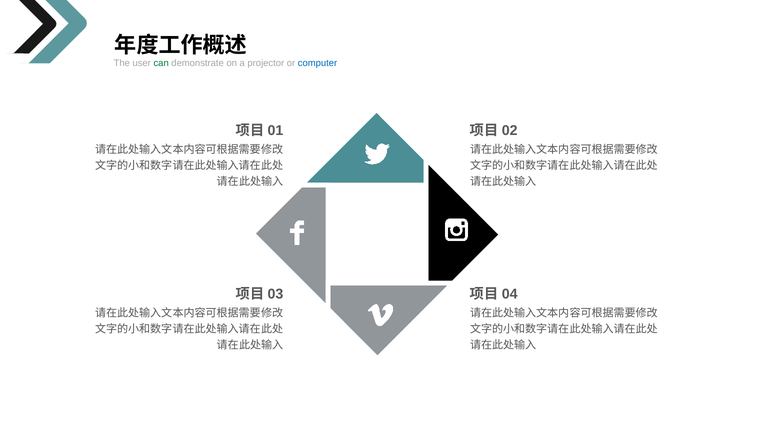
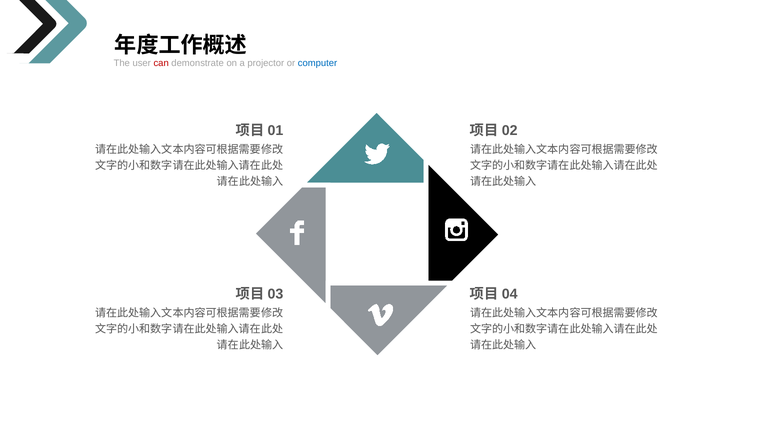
can colour: green -> red
